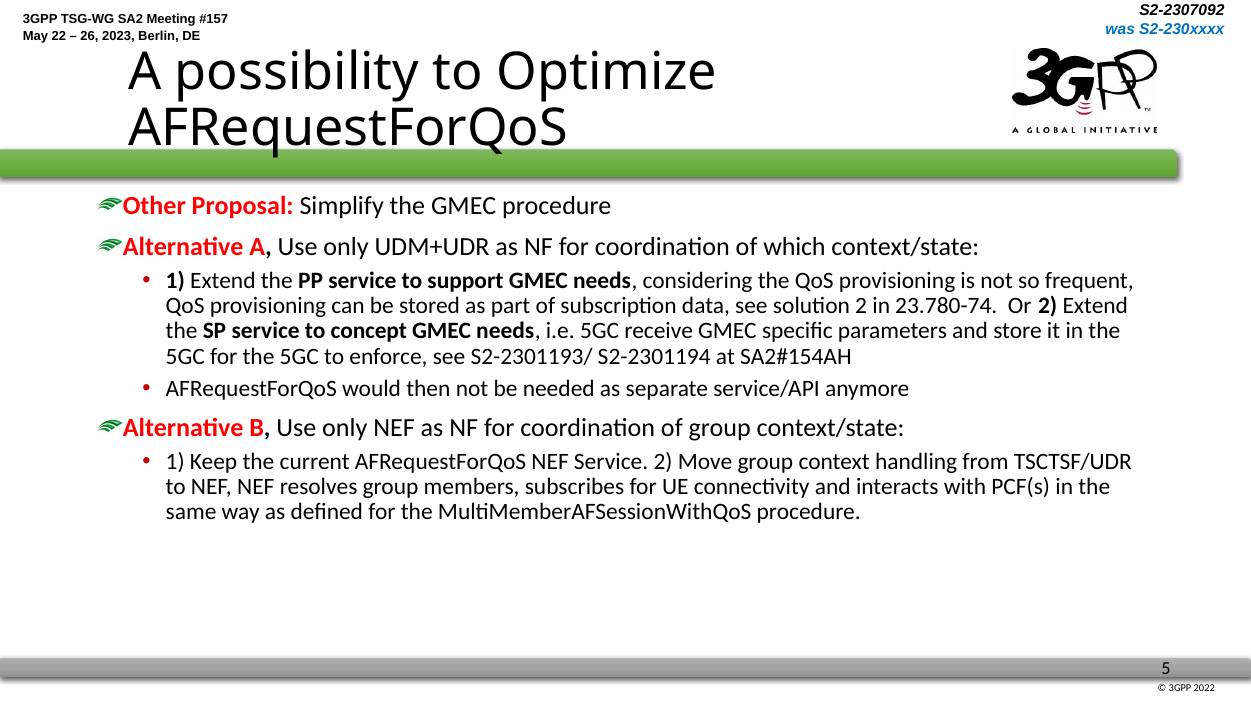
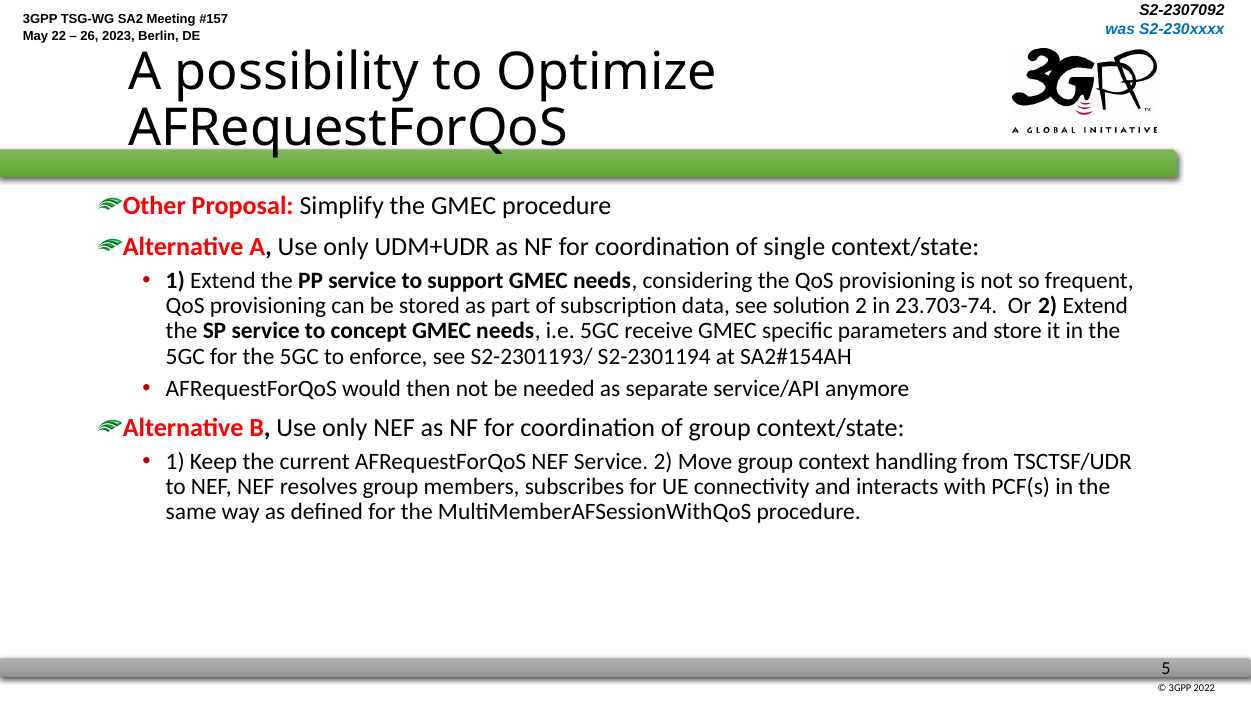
which: which -> single
23.780-74: 23.780-74 -> 23.703-74
